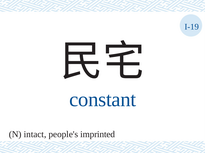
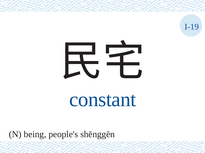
intact: intact -> being
imprinted: imprinted -> shēnggēn
